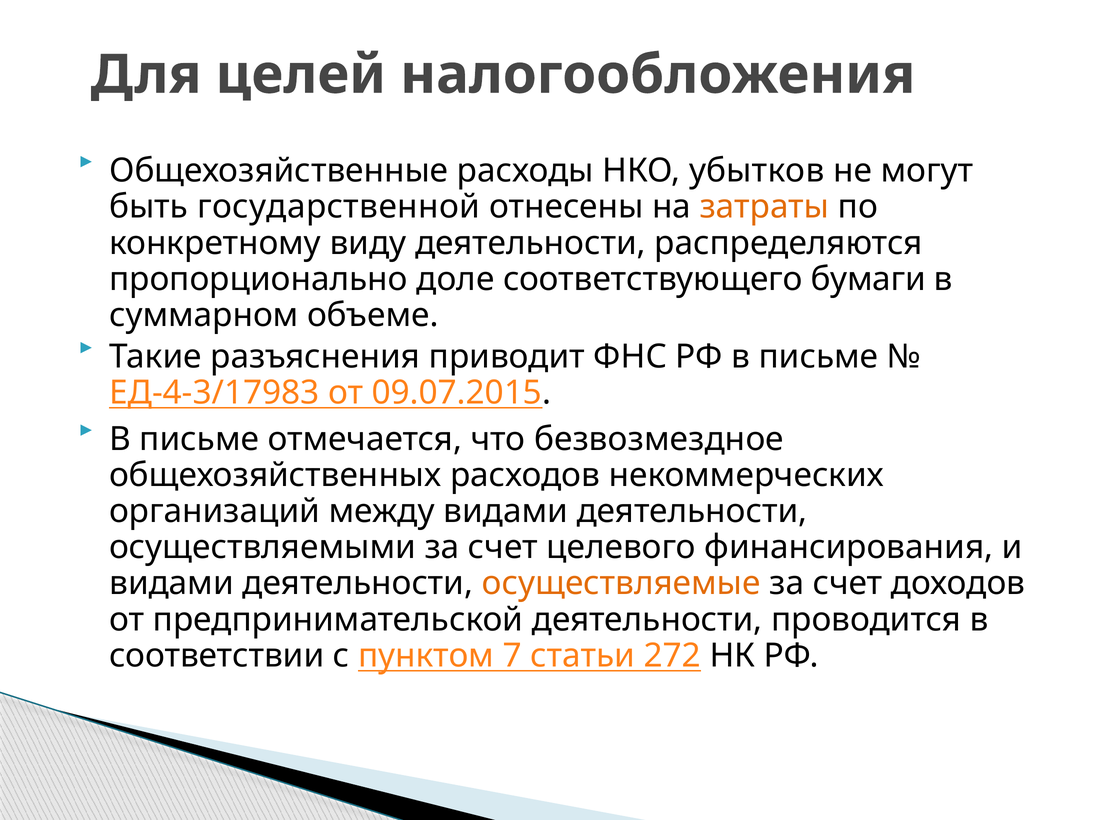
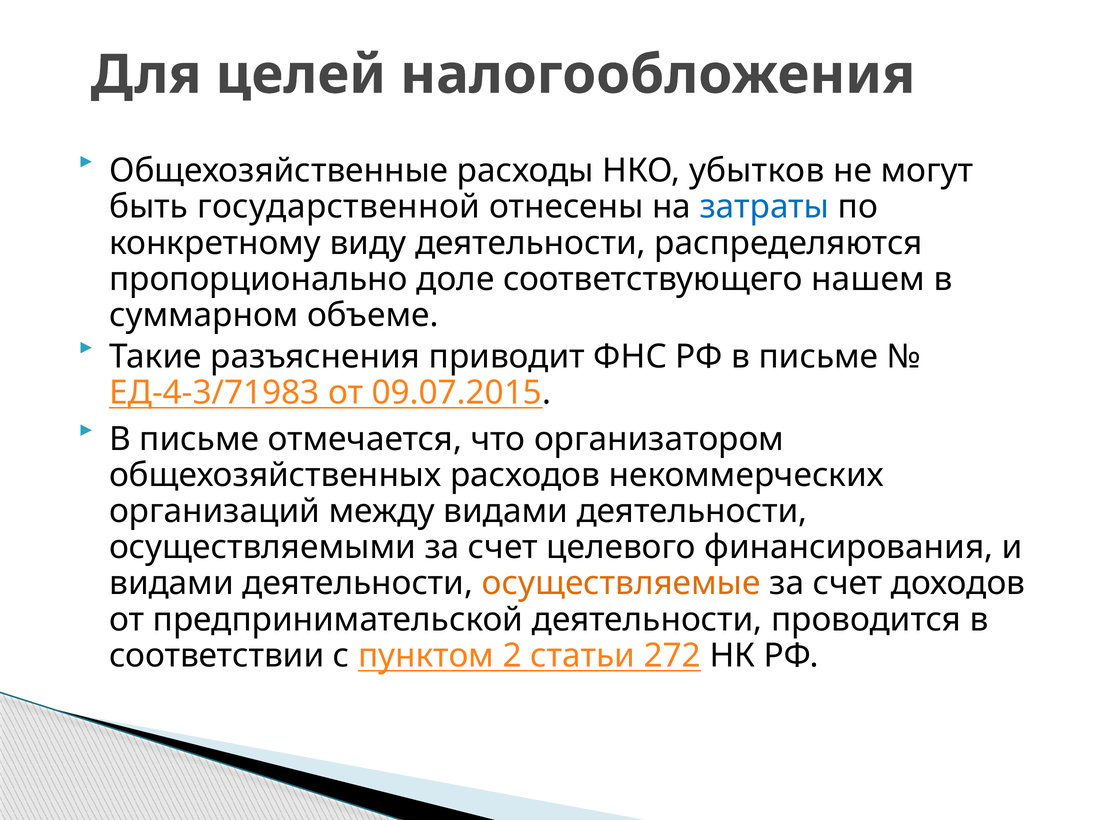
затраты colour: orange -> blue
бумаги: бумаги -> нашем
ЕД-4-3/17983: ЕД-4-3/17983 -> ЕД-4-3/71983
безвозмездное: безвозмездное -> организатором
7: 7 -> 2
